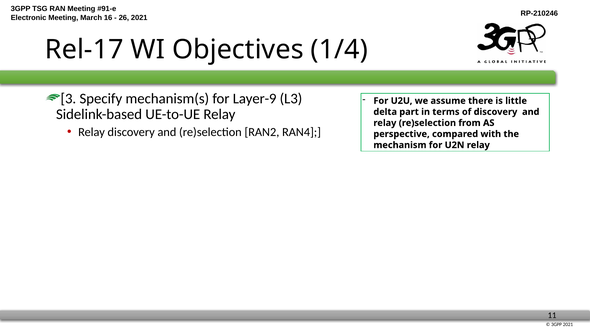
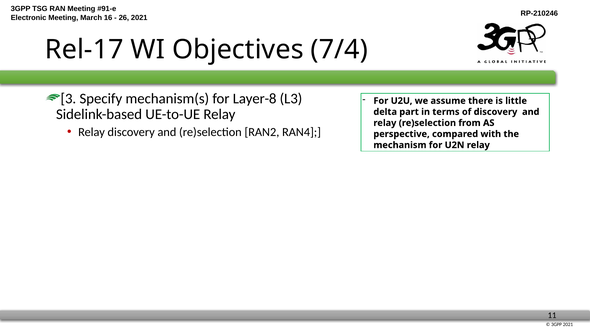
1/4: 1/4 -> 7/4
Layer-9: Layer-9 -> Layer-8
